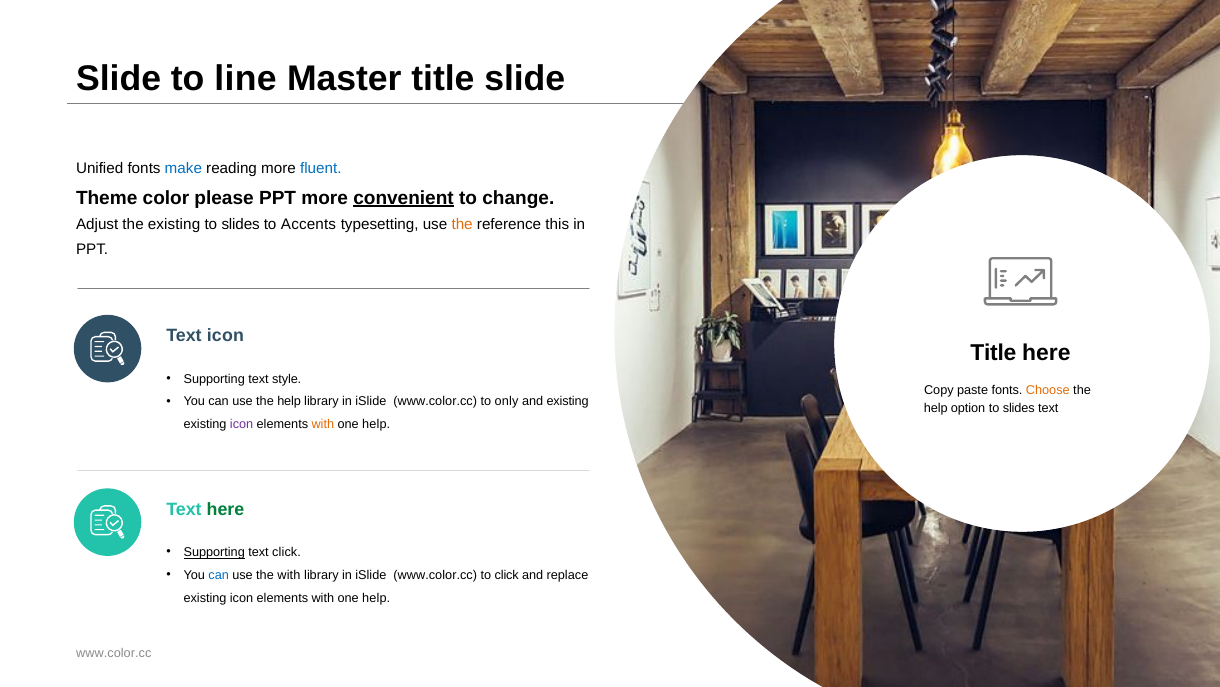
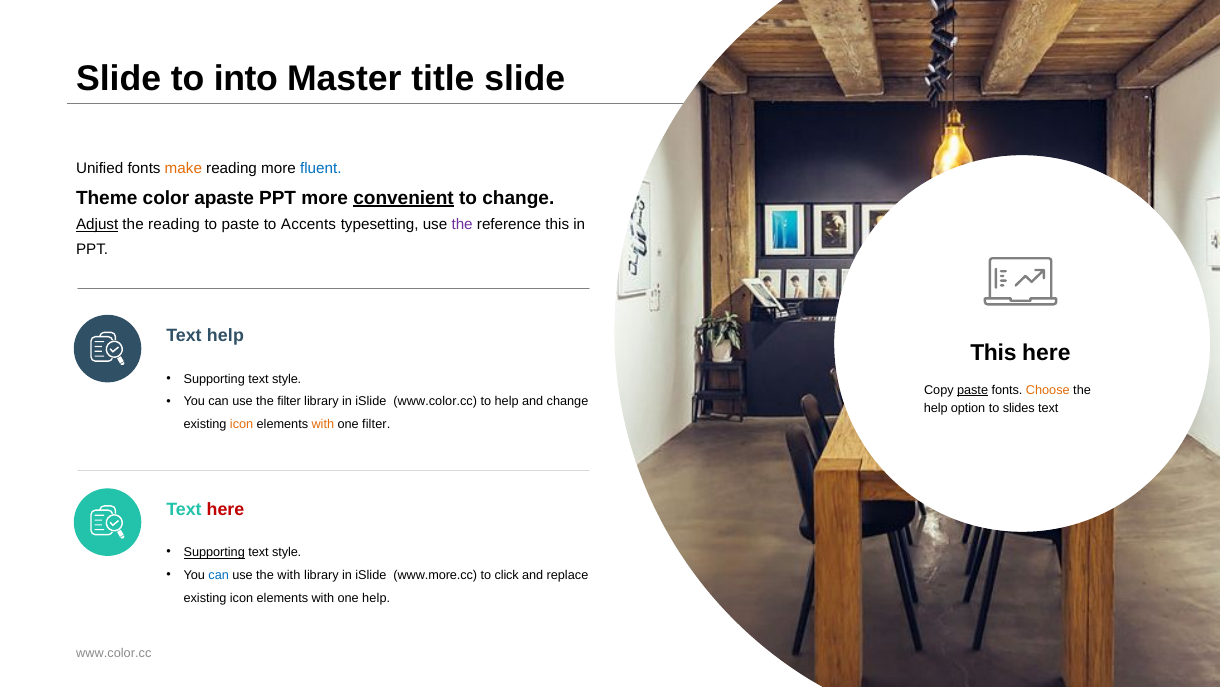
line: line -> into
make colour: blue -> orange
please: please -> apaste
Adjust underline: none -> present
the existing: existing -> reading
slides at (241, 224): slides -> paste
the at (462, 224) colour: orange -> purple
Text icon: icon -> help
Title at (993, 353): Title -> This
paste at (973, 390) underline: none -> present
use the help: help -> filter
to only: only -> help
and existing: existing -> change
icon at (242, 424) colour: purple -> orange
help at (376, 424): help -> filter
here at (225, 509) colour: green -> red
click at (287, 552): click -> style
www.color.cc at (435, 575): www.color.cc -> www.more.cc
